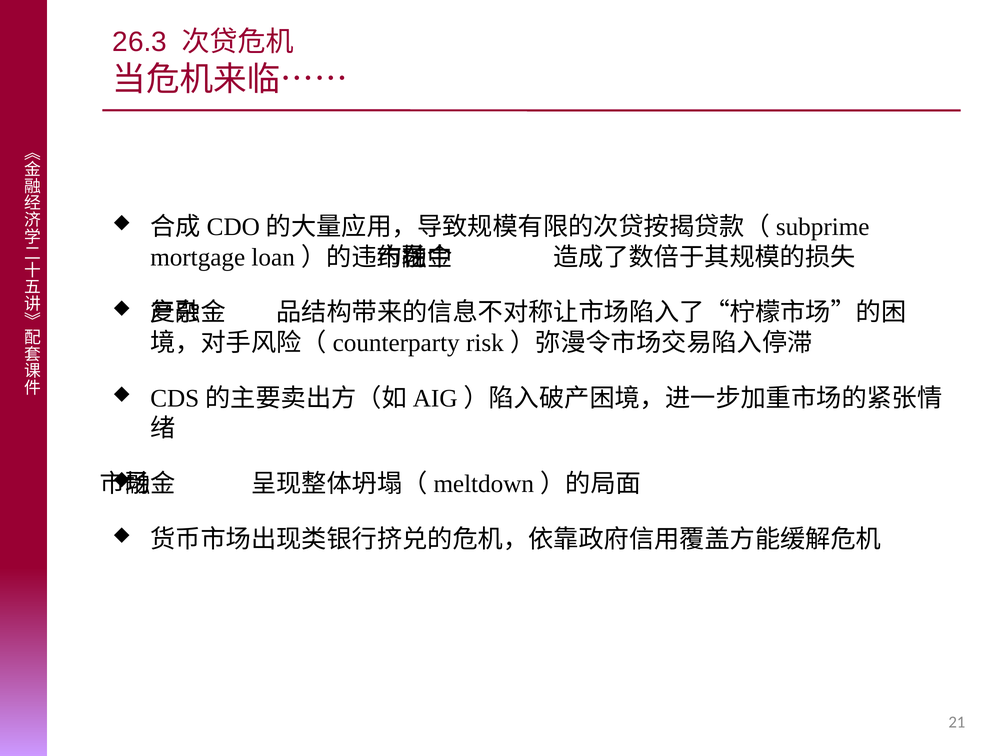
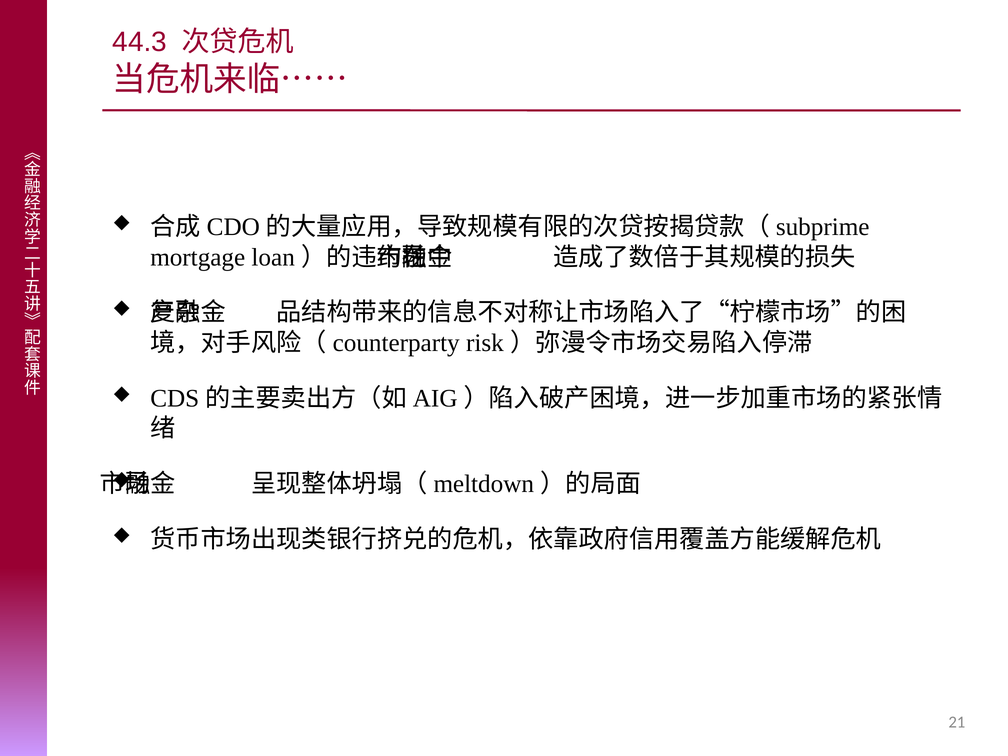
26.3: 26.3 -> 44.3
